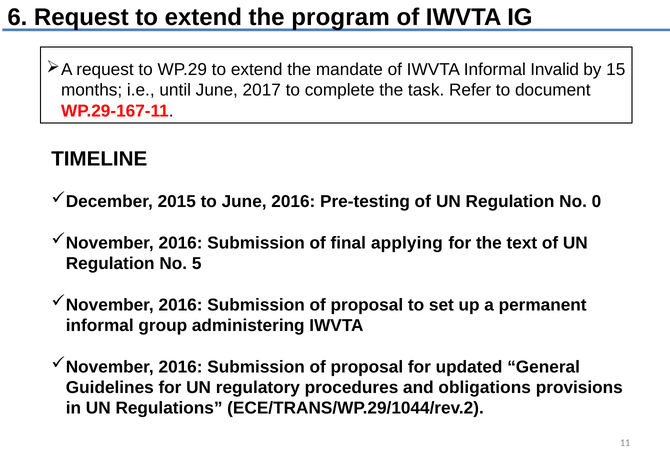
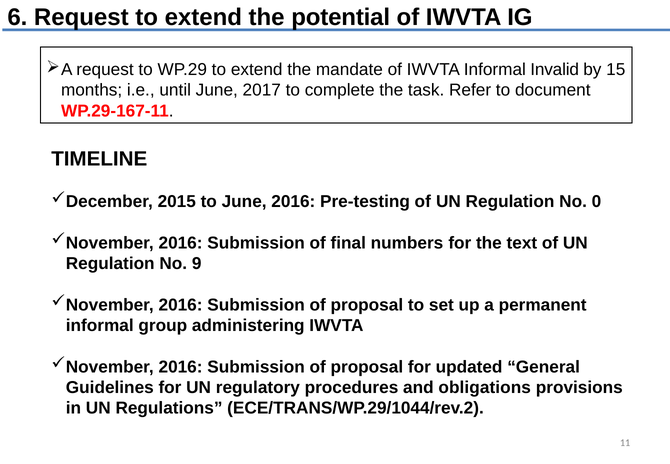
program: program -> potential
applying: applying -> numbers
5: 5 -> 9
